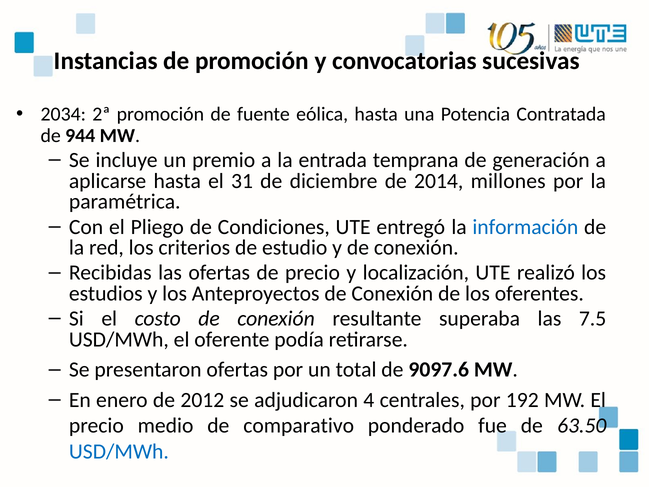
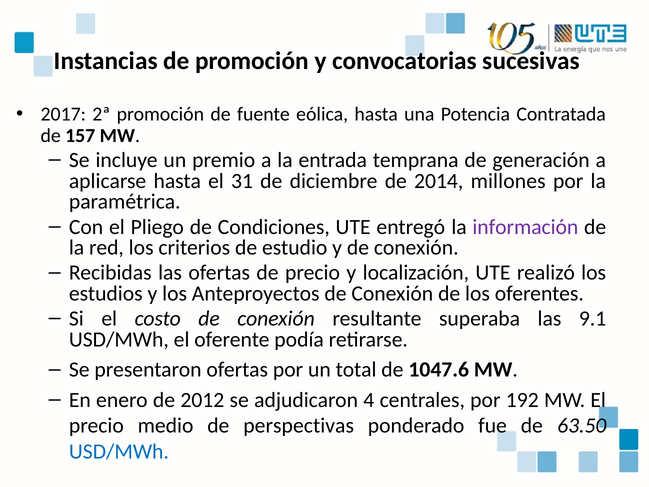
2034: 2034 -> 2017
944: 944 -> 157
información colour: blue -> purple
7.5: 7.5 -> 9.1
9097.6: 9097.6 -> 1047.6
comparativo: comparativo -> perspectivas
